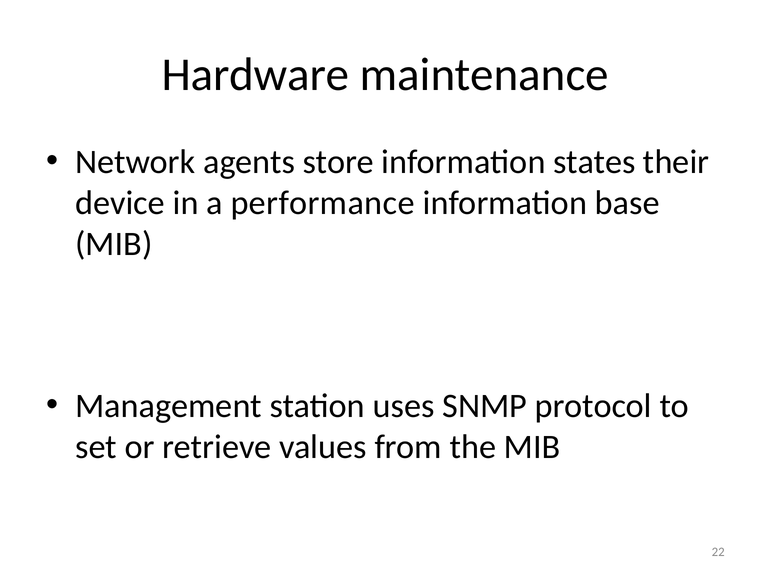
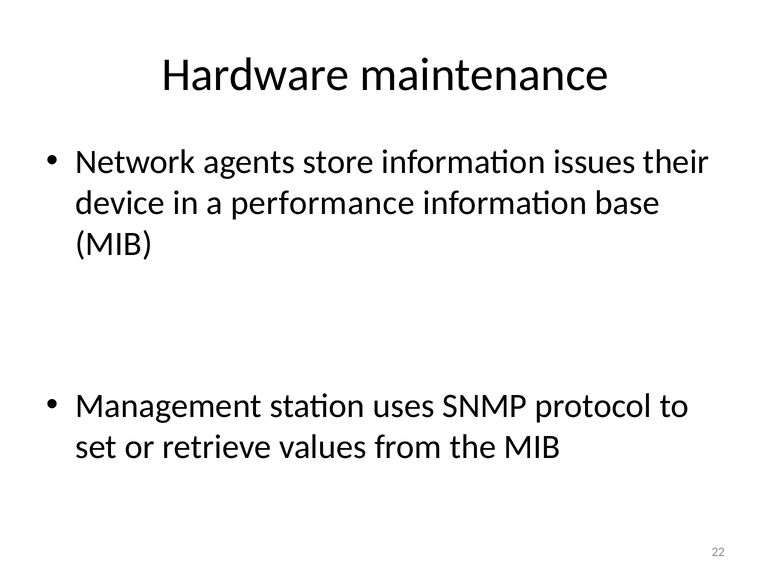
states: states -> issues
